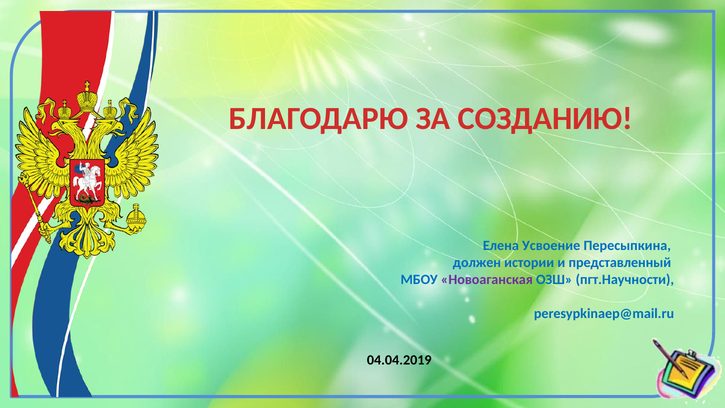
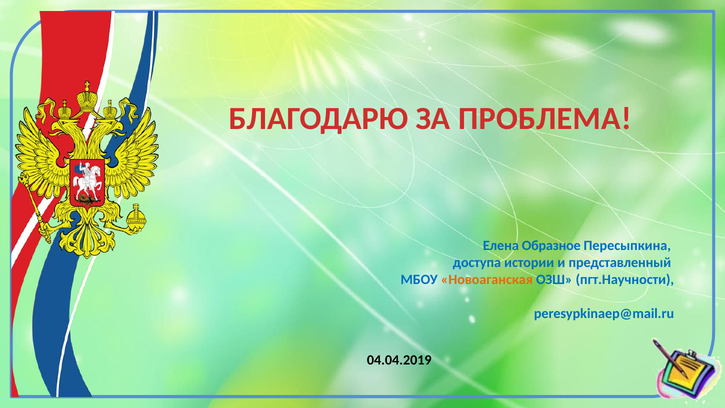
СОЗДАНИЮ: СОЗДАНИЮ -> ПРОБЛЕМА
Усвоение: Усвоение -> Образное
должен: должен -> доступа
Новоаганская colour: purple -> orange
